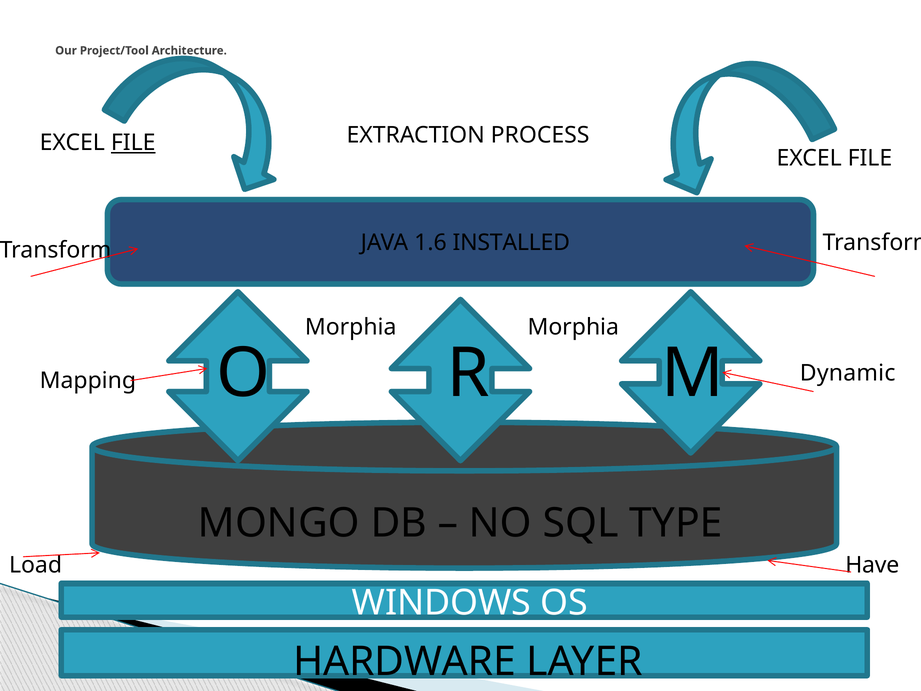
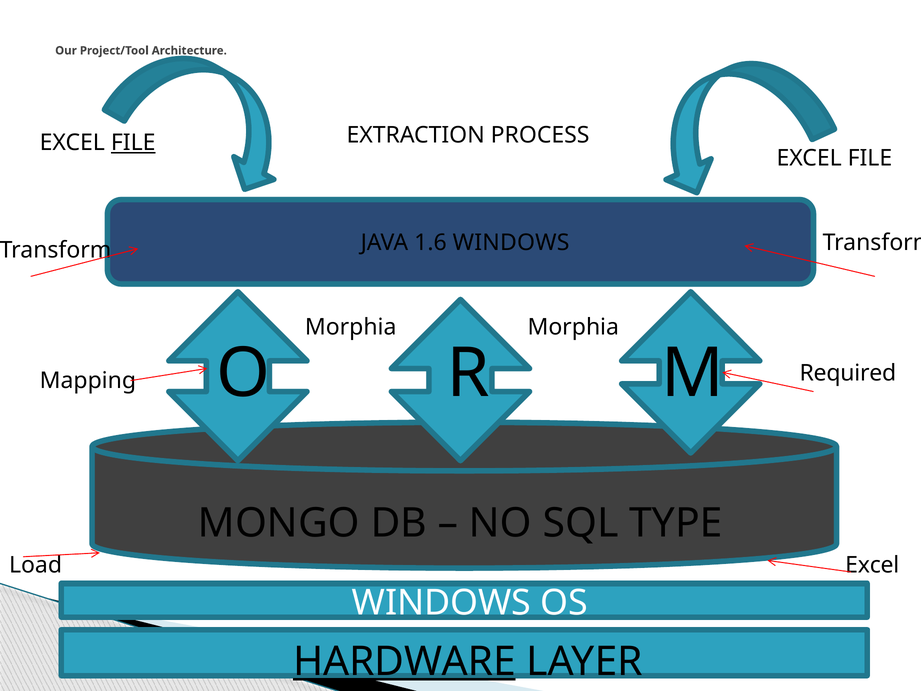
1.6 INSTALLED: INSTALLED -> WINDOWS
Dynamic: Dynamic -> Required
Load Have: Have -> Excel
HARDWARE underline: none -> present
